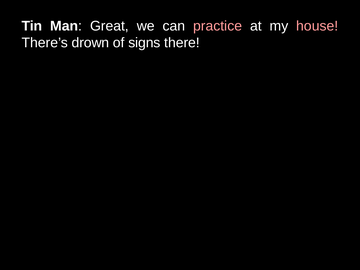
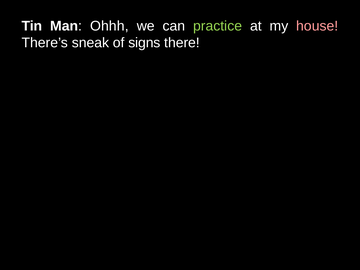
Great: Great -> Ohhh
practice colour: pink -> light green
drown: drown -> sneak
